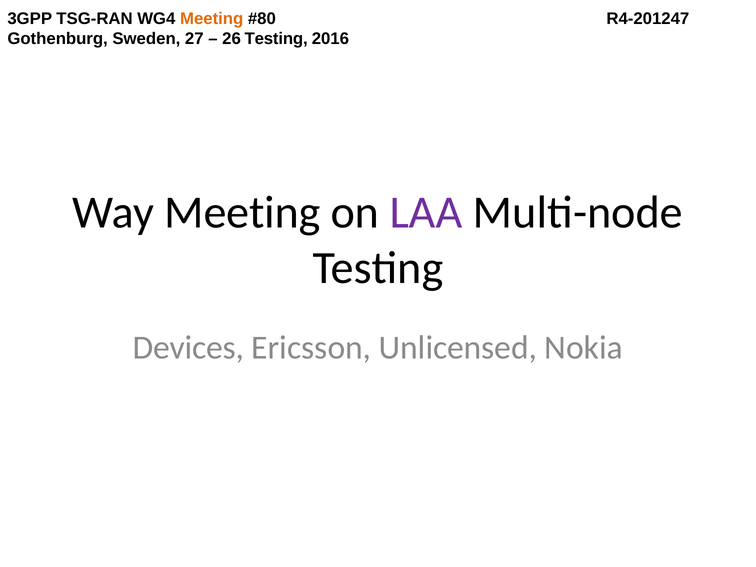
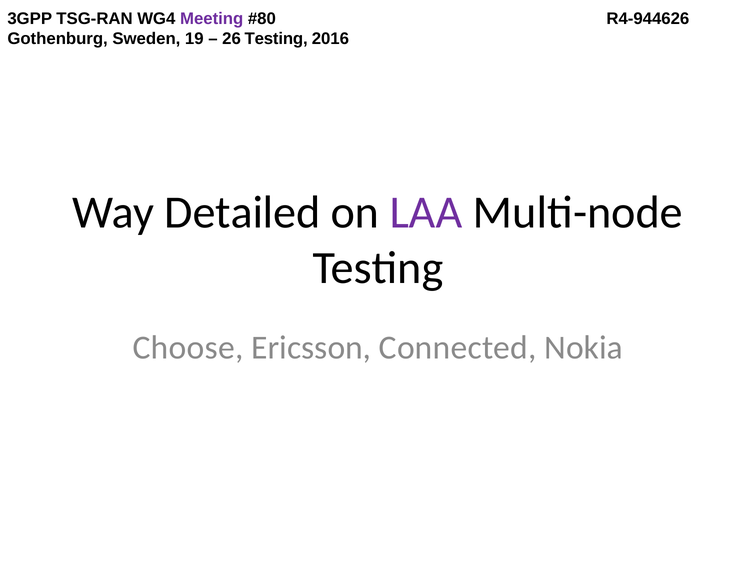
Meeting at (212, 19) colour: orange -> purple
R4-201247: R4-201247 -> R4-944626
27: 27 -> 19
Way Meeting: Meeting -> Detailed
Devices: Devices -> Choose
Unlicensed: Unlicensed -> Connected
